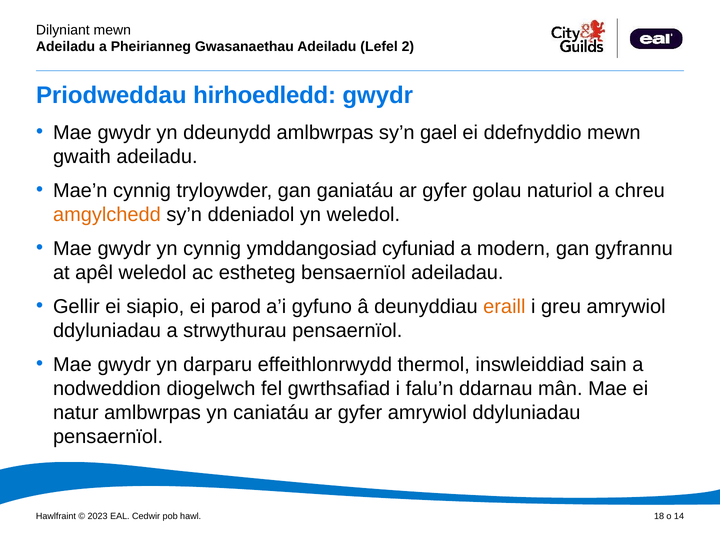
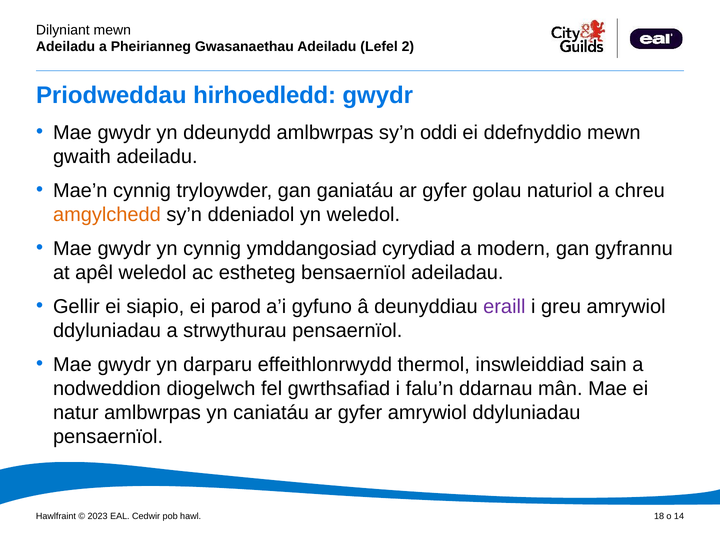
gael: gael -> oddi
cyfuniad: cyfuniad -> cyrydiad
eraill colour: orange -> purple
